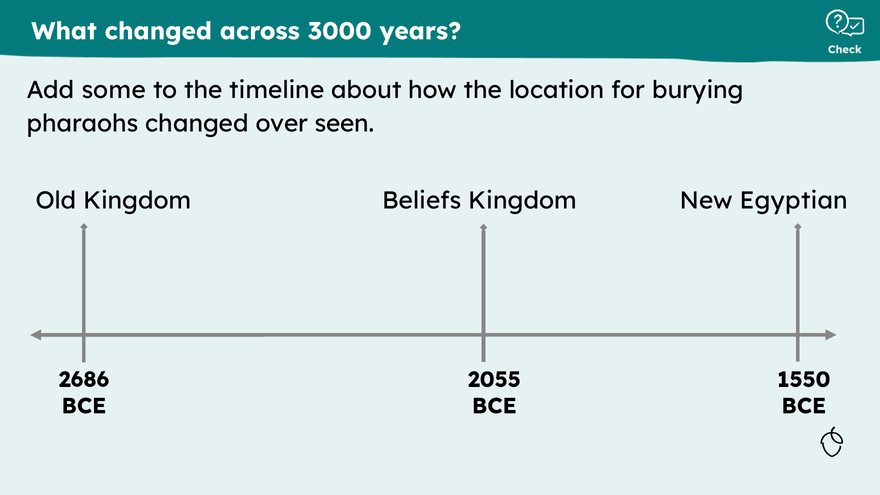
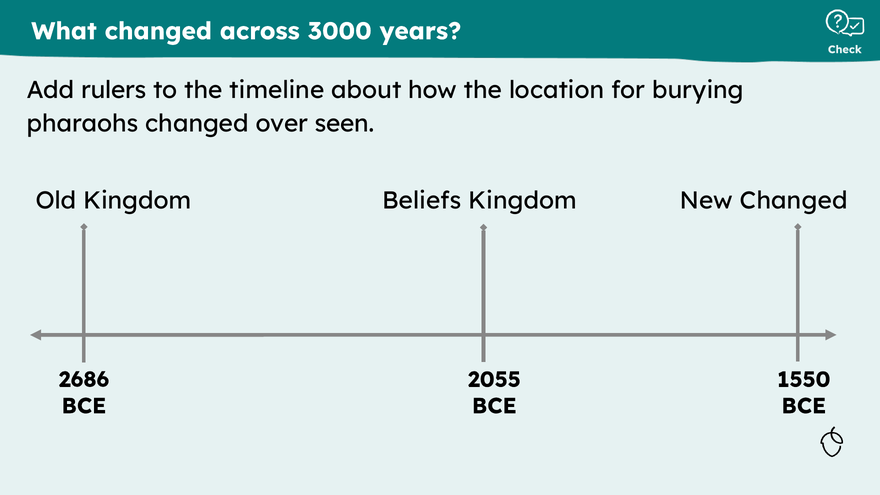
some: some -> rulers
New Egyptian: Egyptian -> Changed
